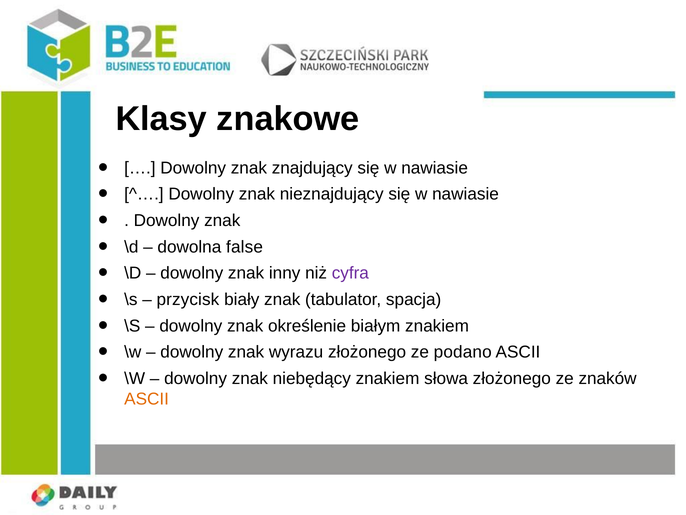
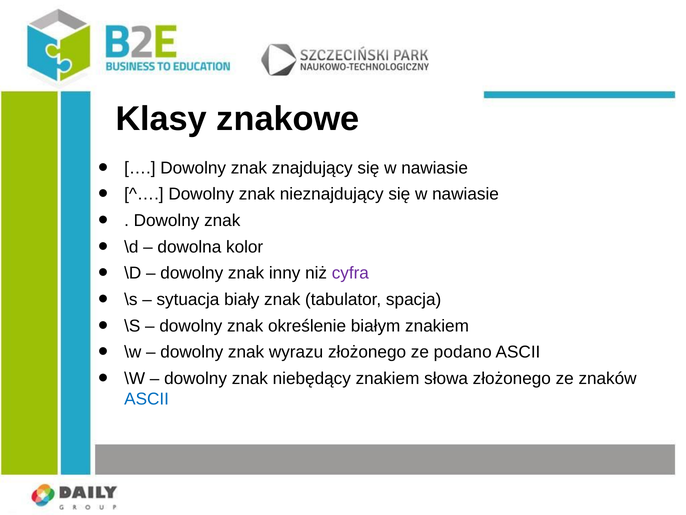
false: false -> kolor
przycisk: przycisk -> sytuacja
ASCII at (147, 399) colour: orange -> blue
